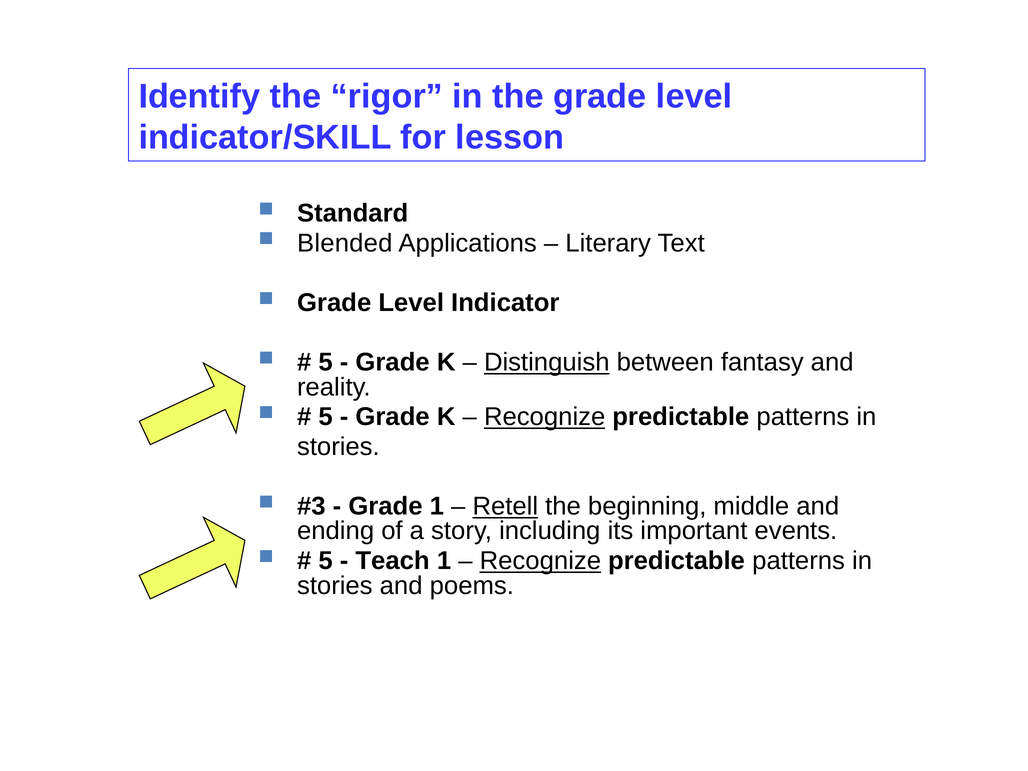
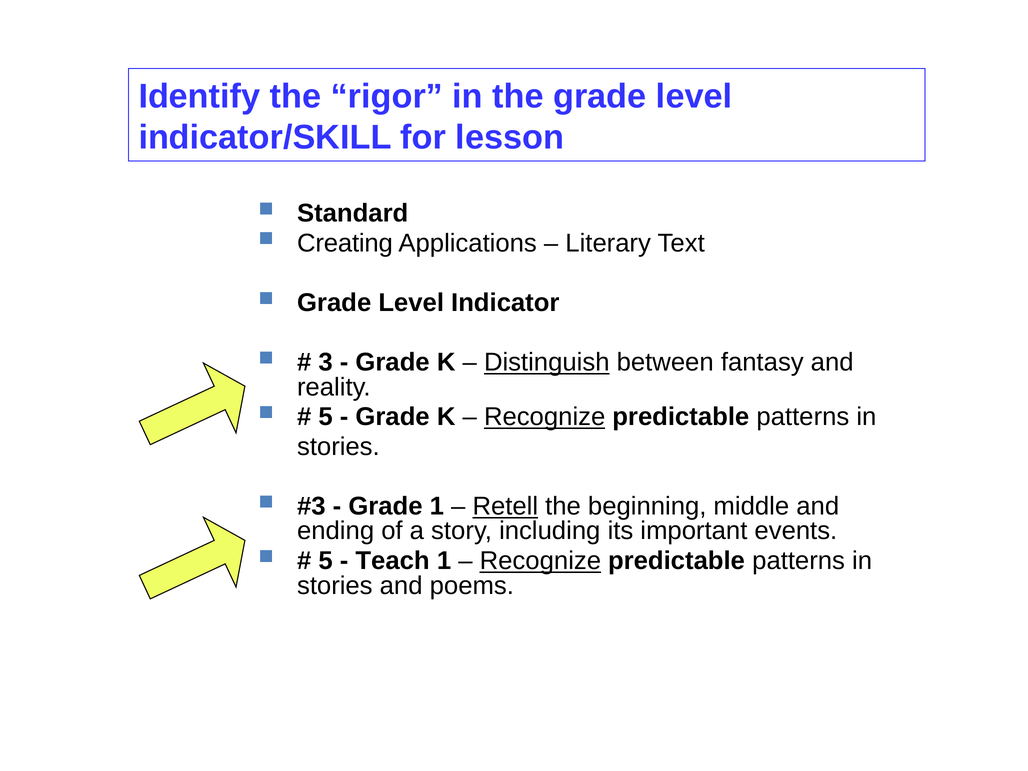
Blended: Blended -> Creating
5 at (326, 362): 5 -> 3
